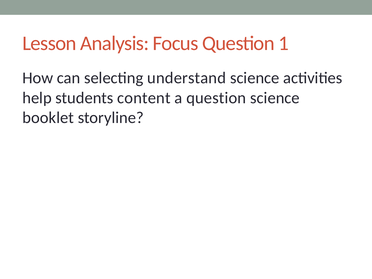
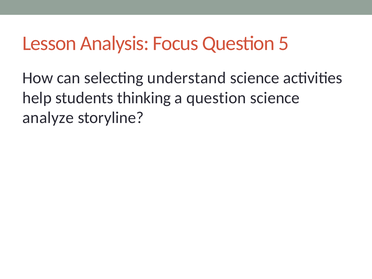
1: 1 -> 5
content: content -> thinking
booklet: booklet -> analyze
